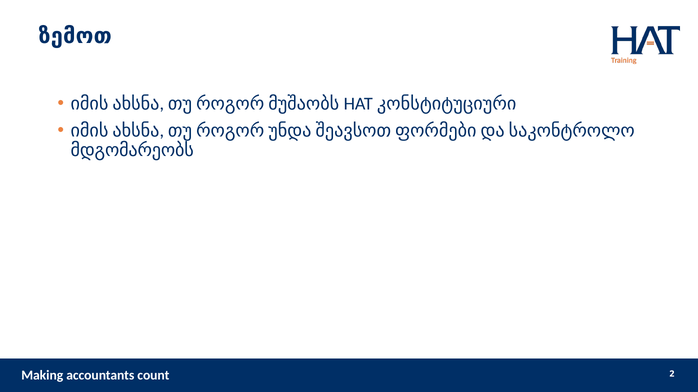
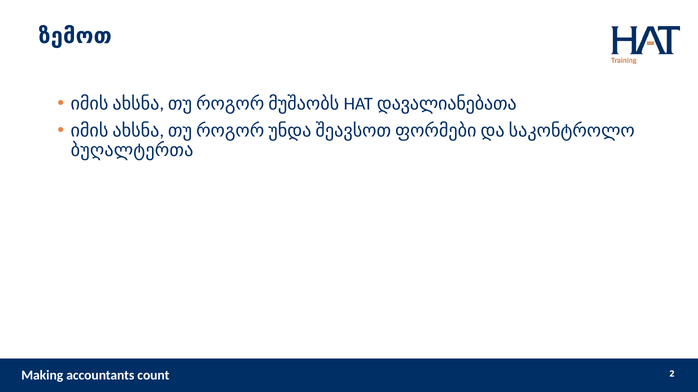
კონსტიტუციური: კონსტიტუციური -> დავალიანებათა
მდგომარეობს: მდგომარეობს -> ბუღალტერთა
